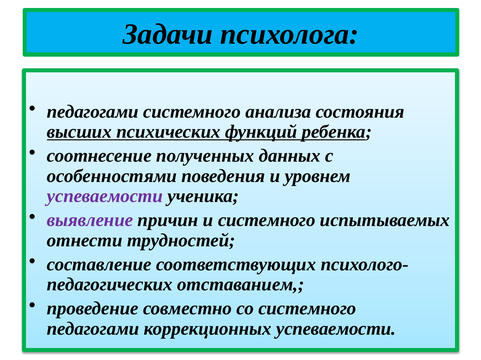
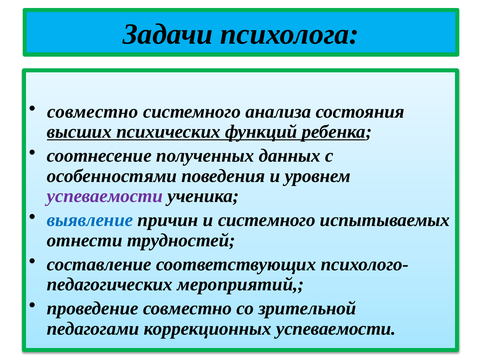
педагогами at (93, 112): педагогами -> совместно
выявление colour: purple -> blue
отставанием: отставанием -> мероприятий
со системного: системного -> зрительной
